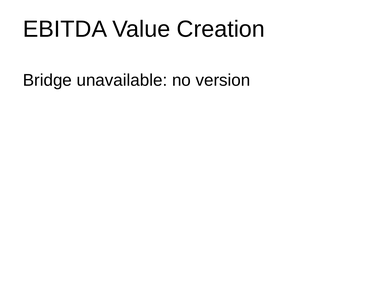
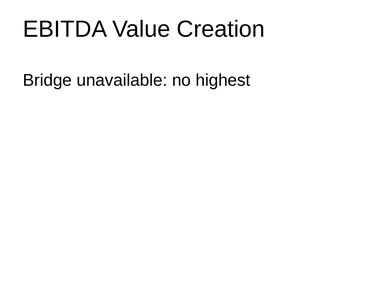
version: version -> highest
